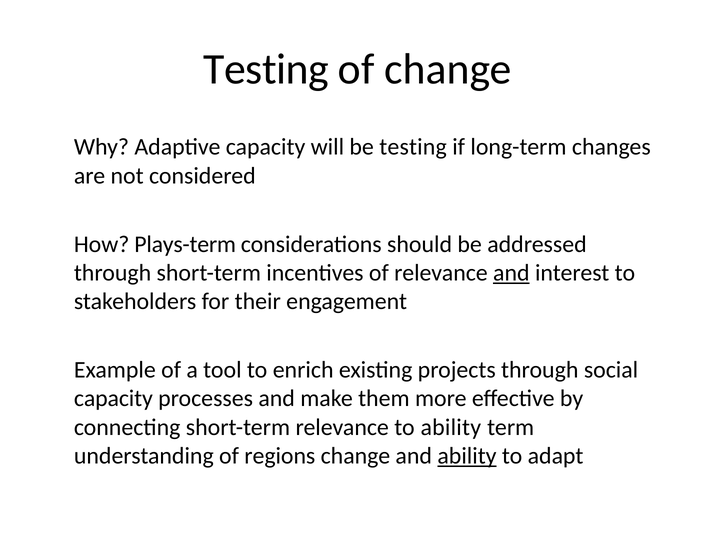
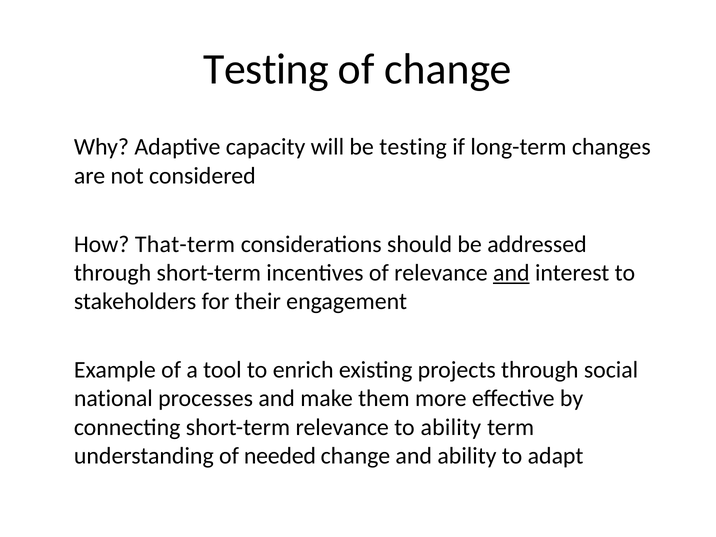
Plays-term: Plays-term -> That-term
capacity at (113, 399): capacity -> national
regions: regions -> needed
ability at (467, 456) underline: present -> none
